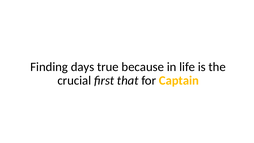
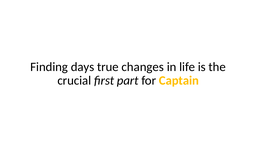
because: because -> changes
that: that -> part
